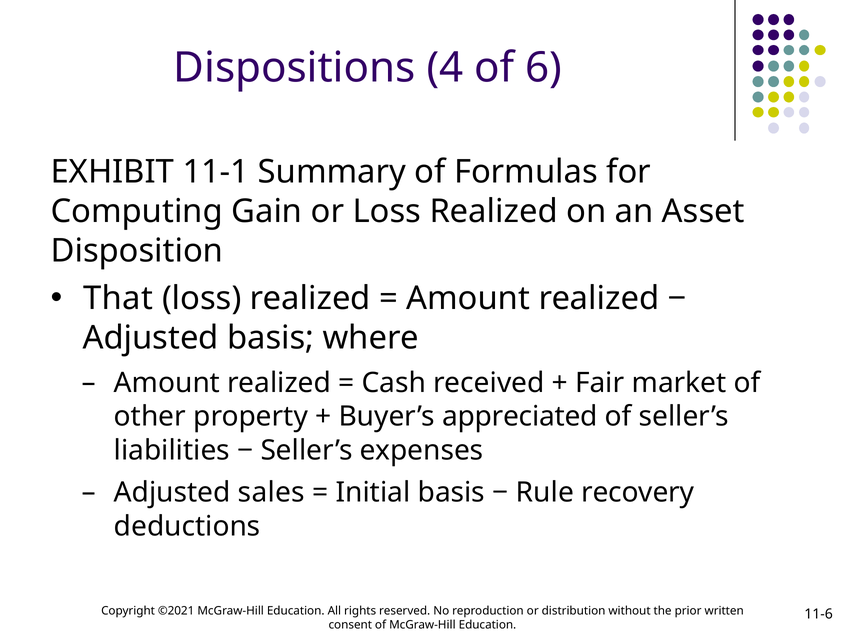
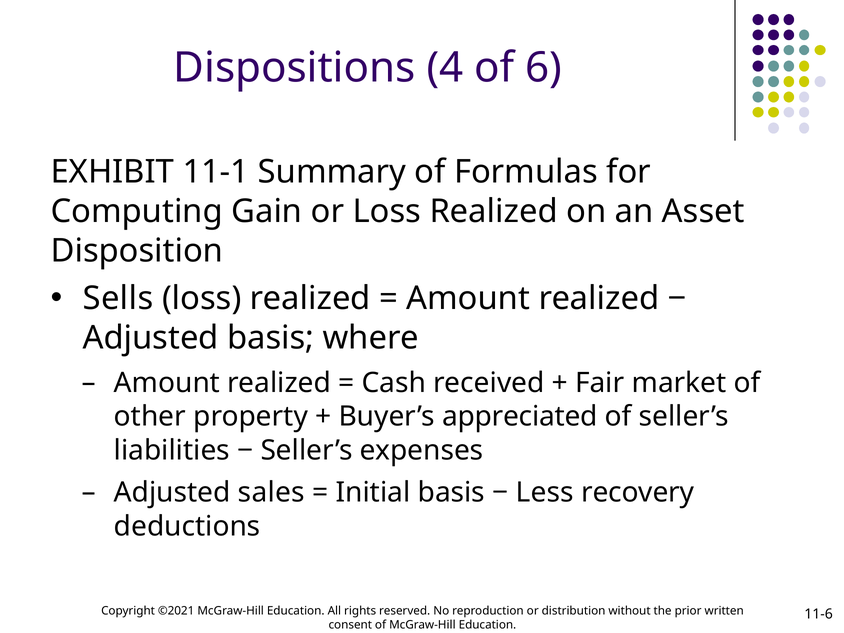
That: That -> Sells
Rule: Rule -> Less
